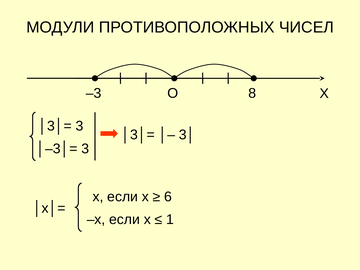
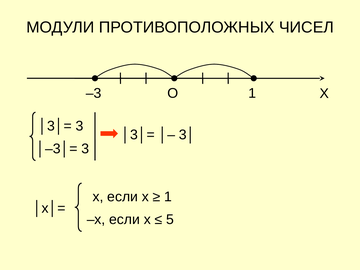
–3 8: 8 -> 1
6 at (168, 197): 6 -> 1
1: 1 -> 5
